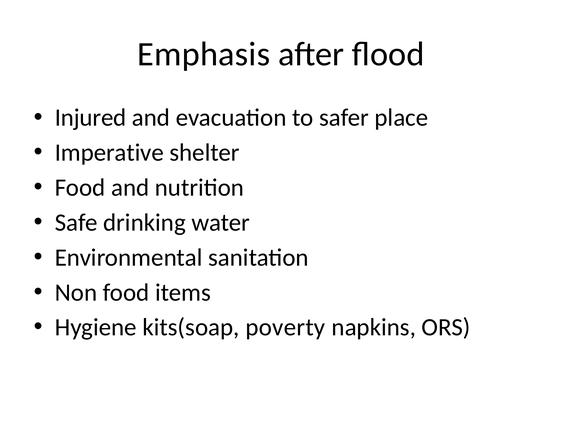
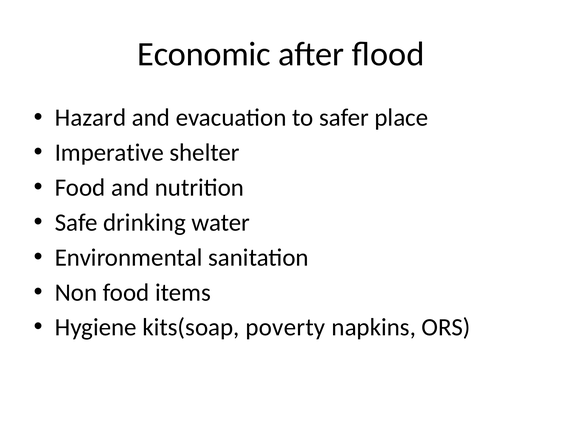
Emphasis: Emphasis -> Economic
Injured: Injured -> Hazard
